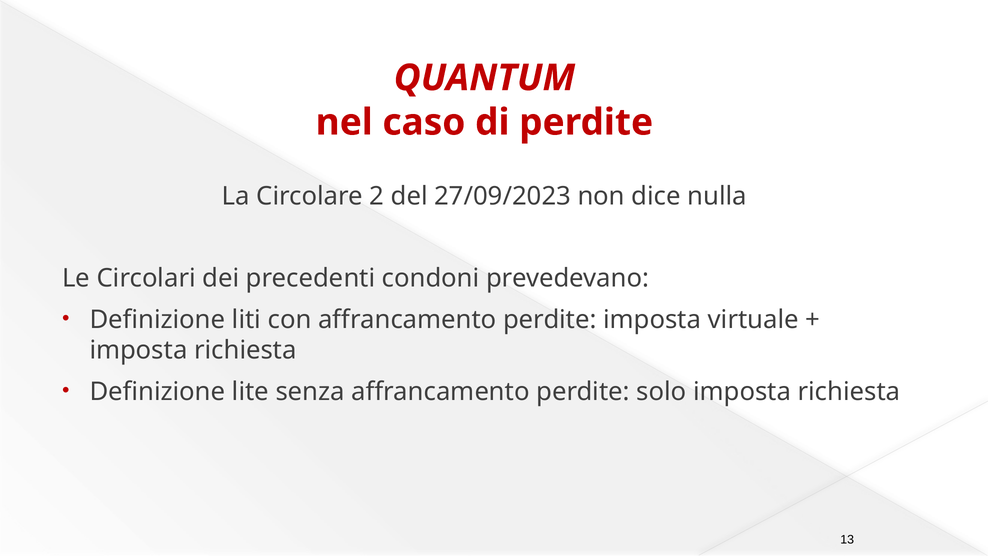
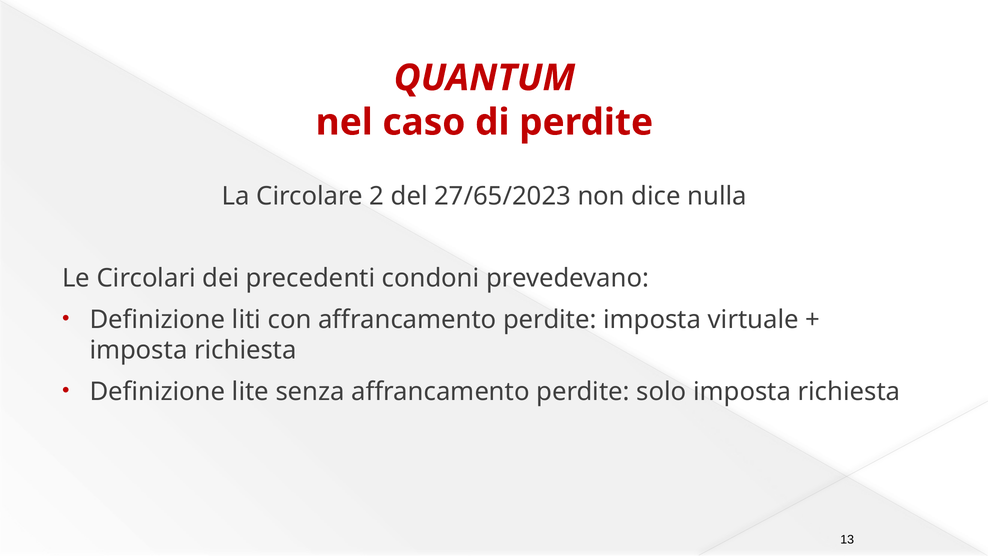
27/09/2023: 27/09/2023 -> 27/65/2023
